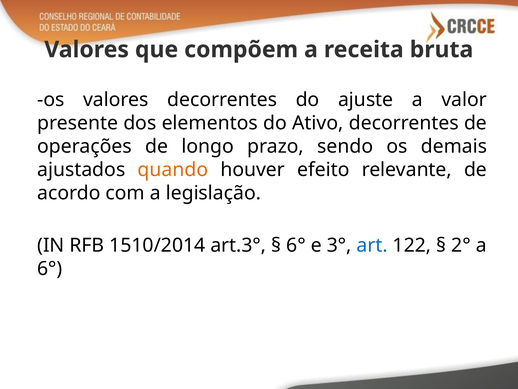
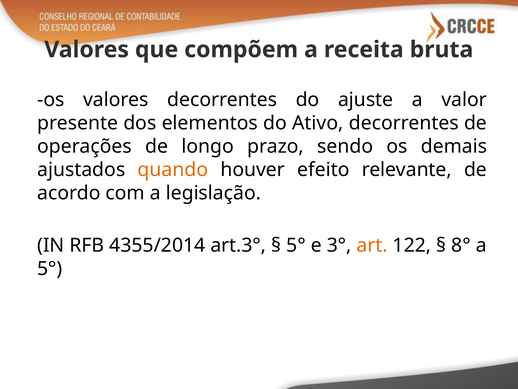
1510/2014: 1510/2014 -> 4355/2014
6° at (296, 245): 6° -> 5°
art colour: blue -> orange
2°: 2° -> 8°
6° at (50, 269): 6° -> 5°
